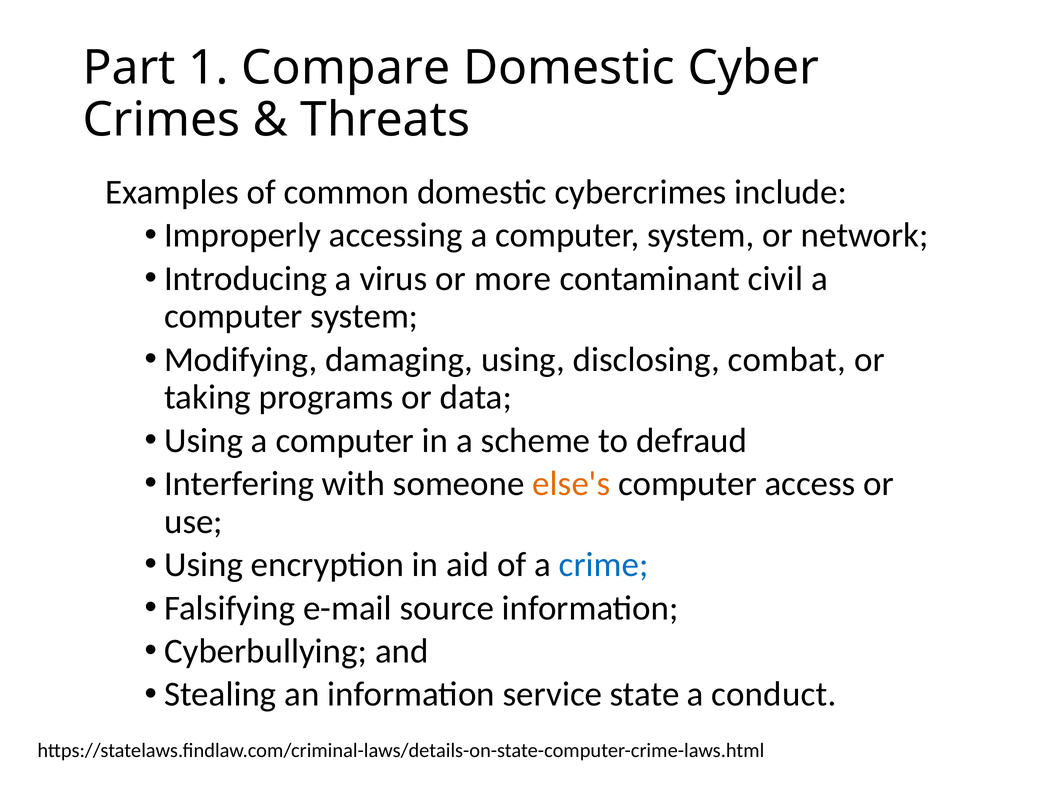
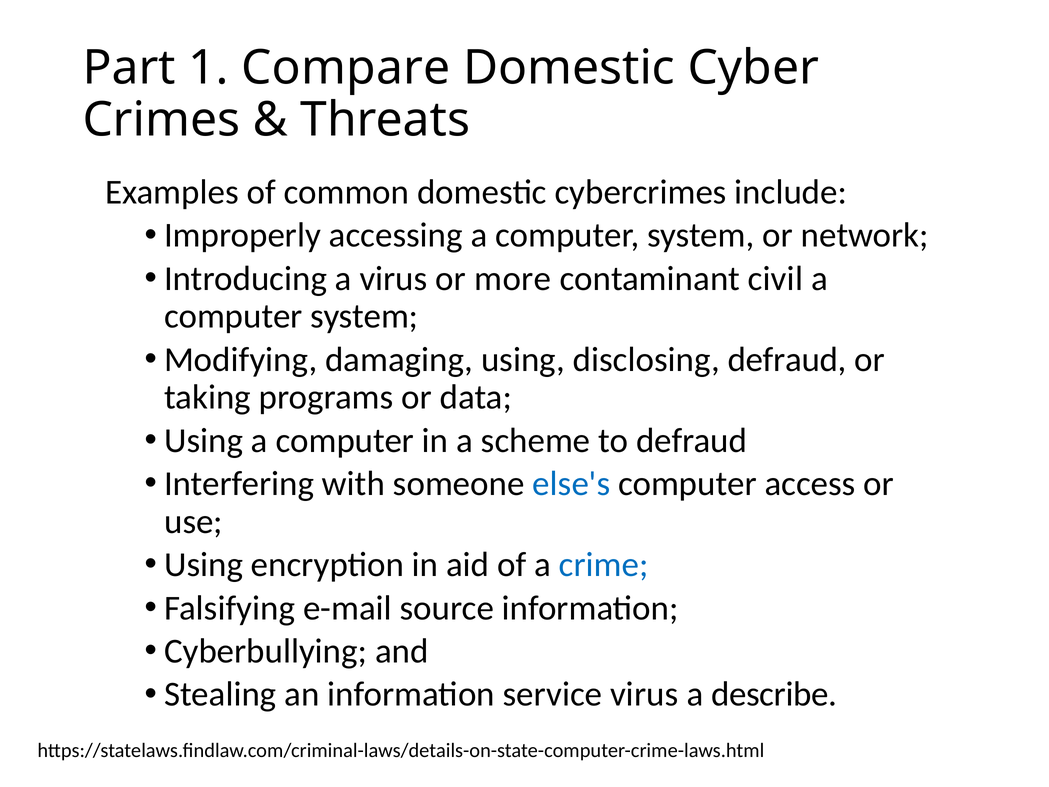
disclosing combat: combat -> defraud
else's colour: orange -> blue
service state: state -> virus
conduct: conduct -> describe
